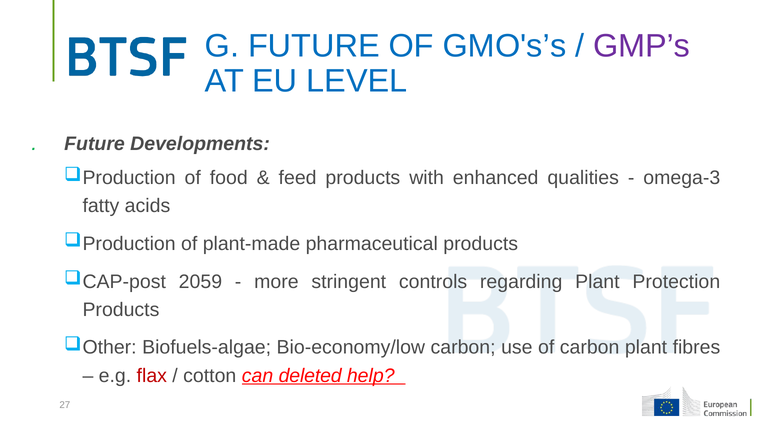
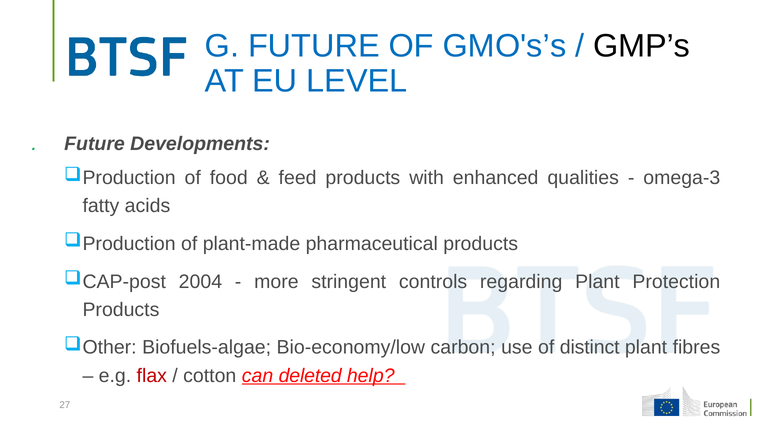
GMP’s colour: purple -> black
2059: 2059 -> 2004
of carbon: carbon -> distinct
